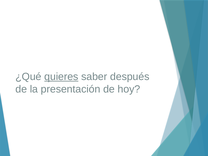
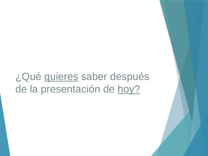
hoy underline: none -> present
